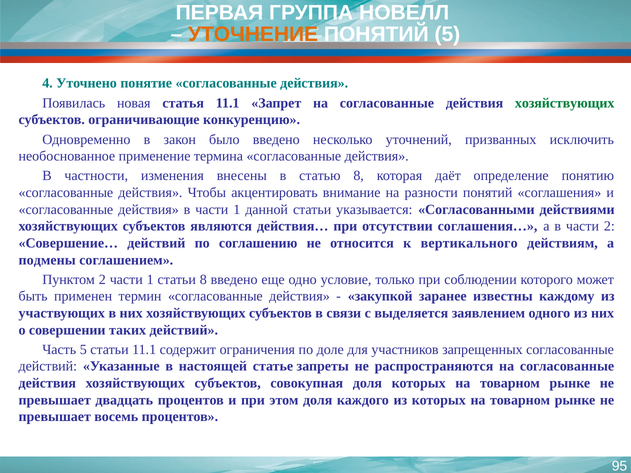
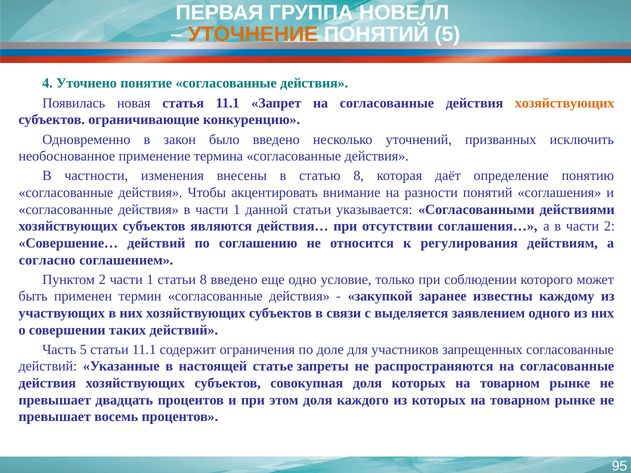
хозяйствующих at (565, 103) colour: green -> orange
вертикального: вертикального -> регулирования
подмены: подмены -> согласно
